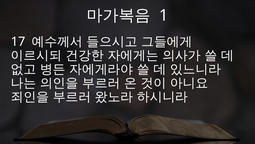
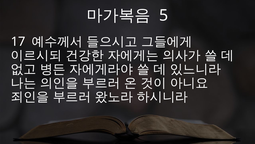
1: 1 -> 5
